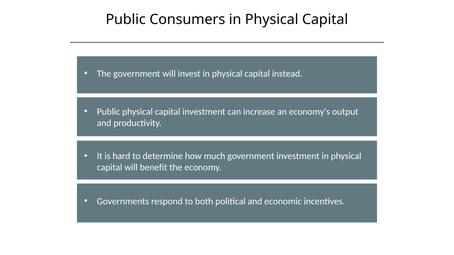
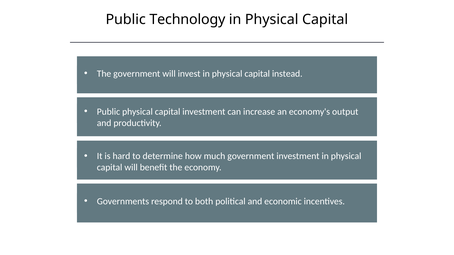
Public Consumers: Consumers -> Technology
